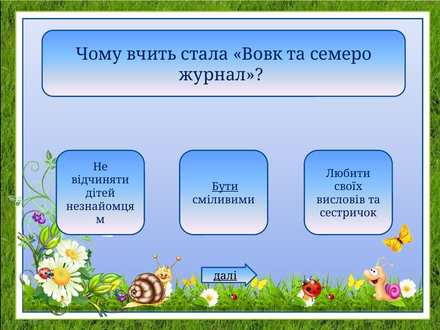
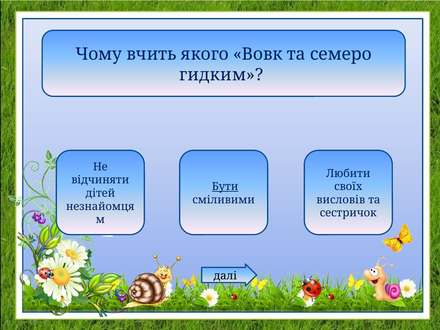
стала: стала -> якого
журнал: журнал -> гидким
далі underline: present -> none
